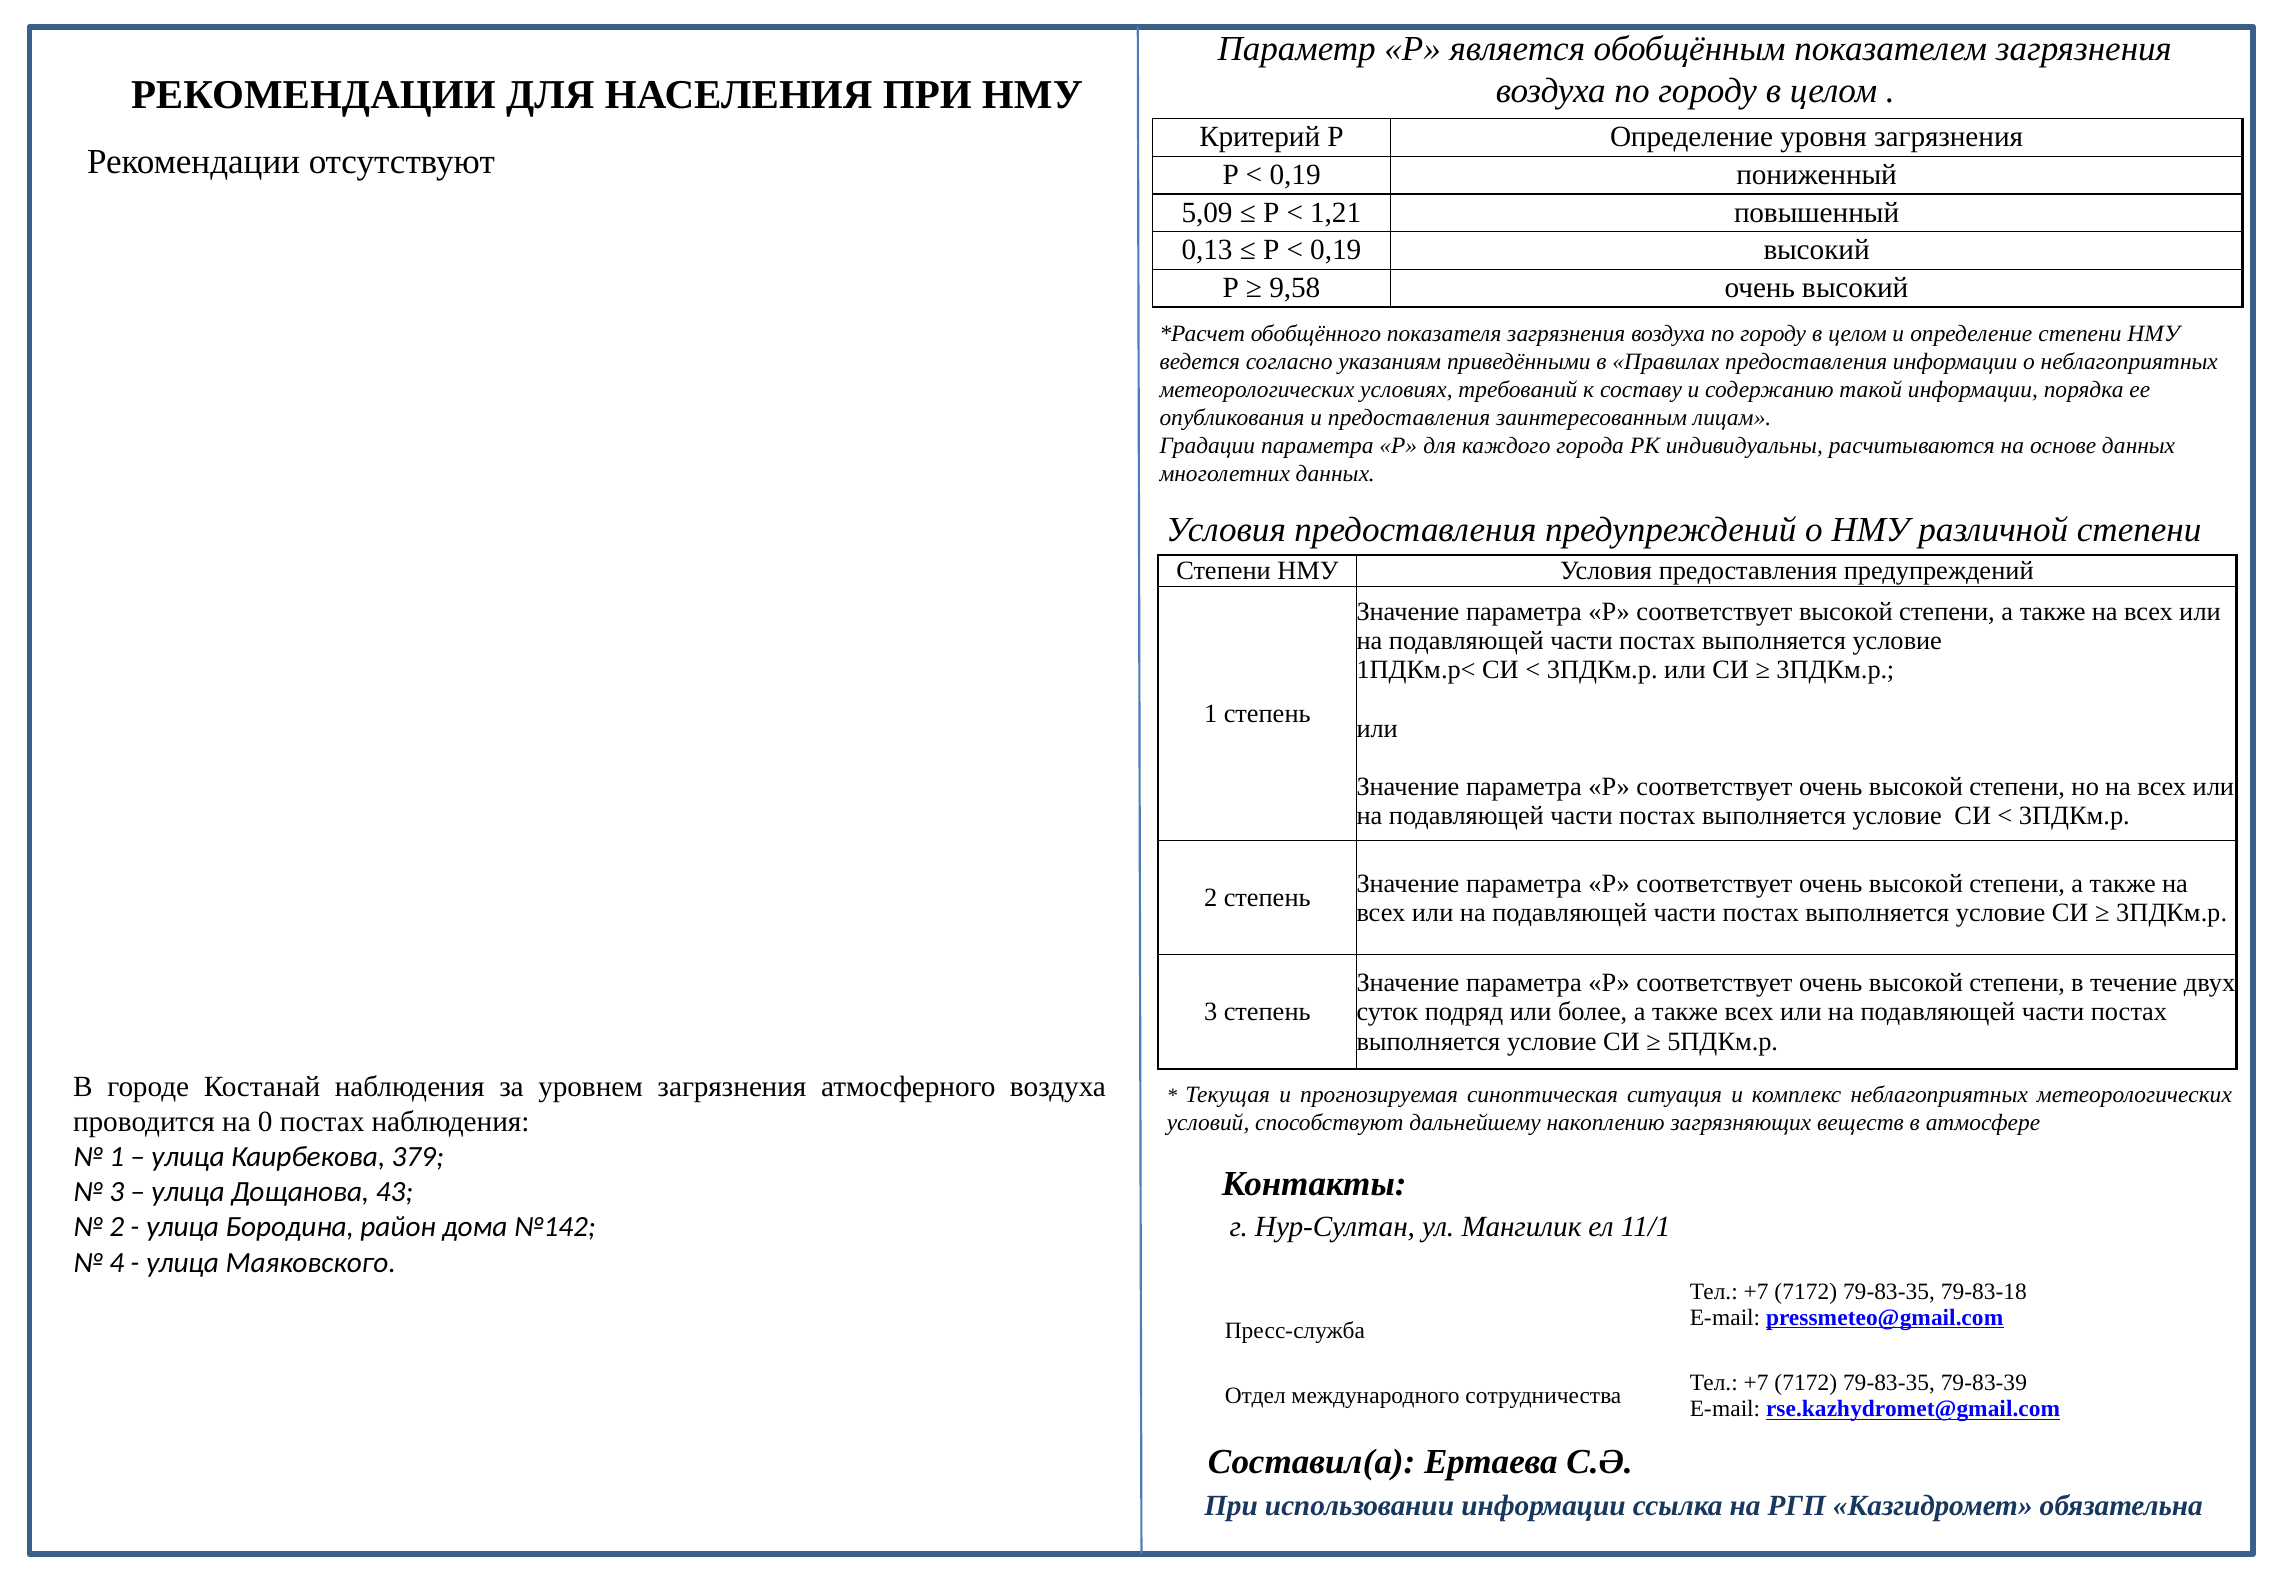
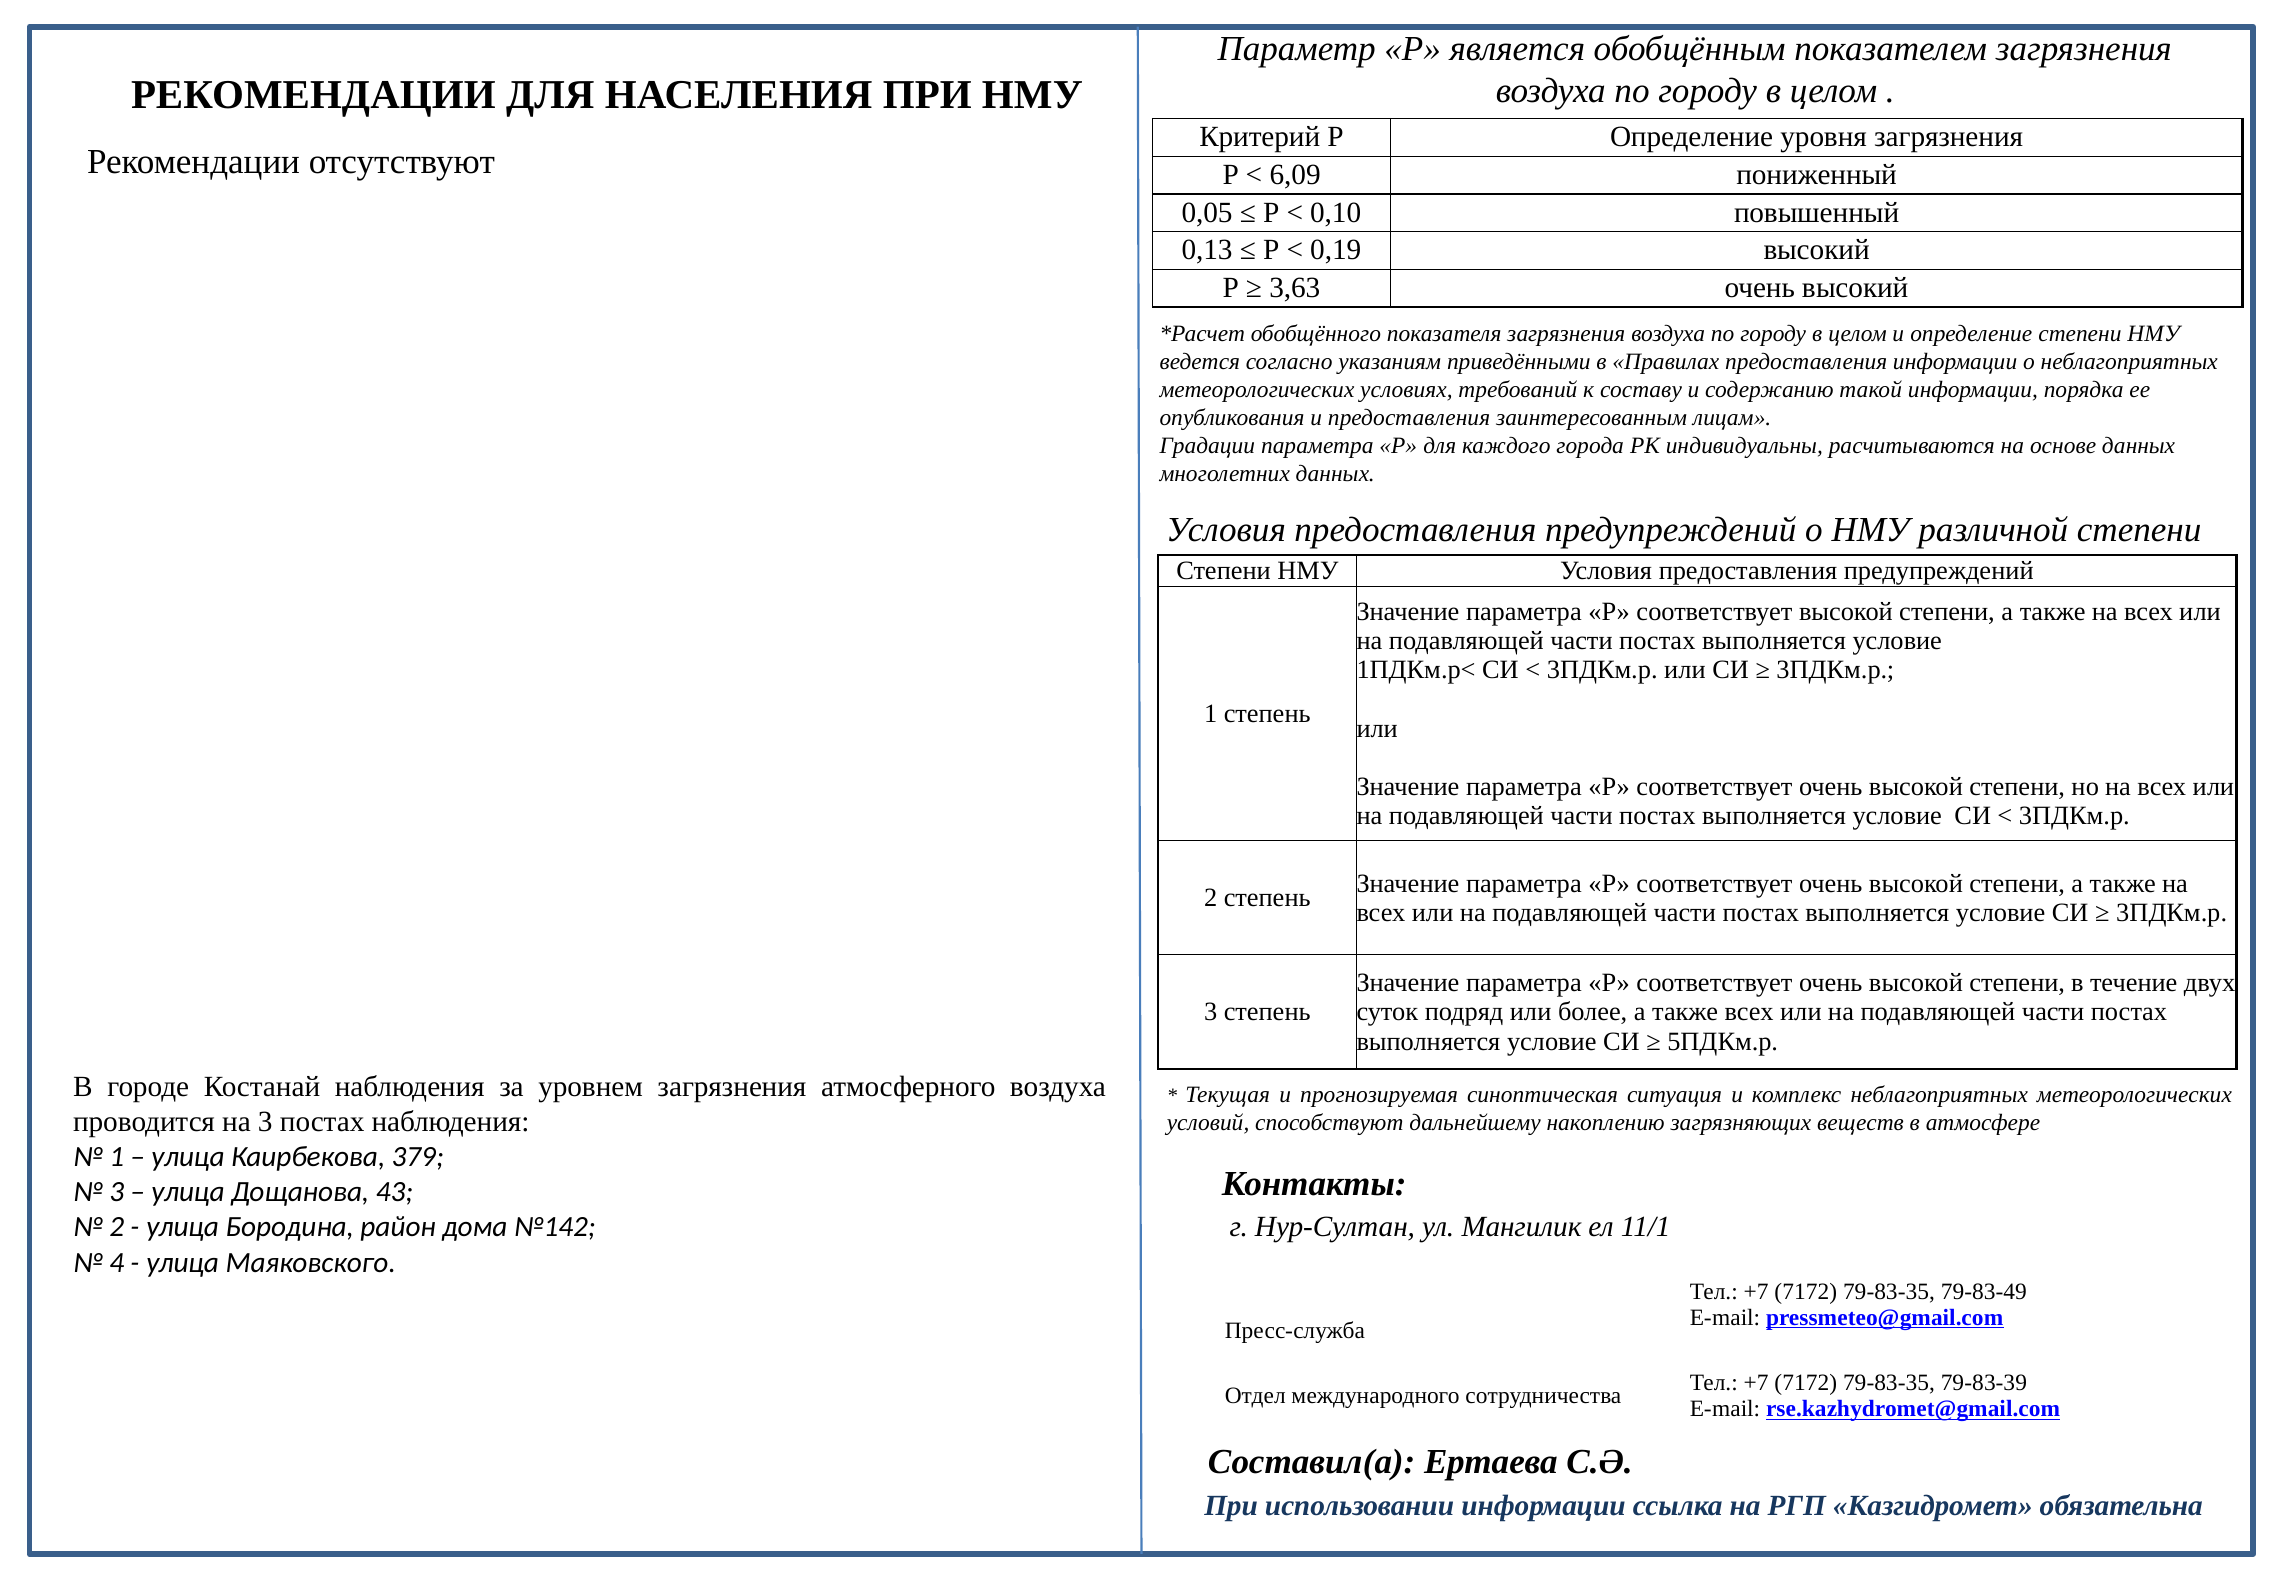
0,19 at (1295, 175): 0,19 -> 6,09
5,09: 5,09 -> 0,05
1,21: 1,21 -> 0,10
9,58: 9,58 -> 3,63
на 0: 0 -> 3
79-83-18: 79-83-18 -> 79-83-49
